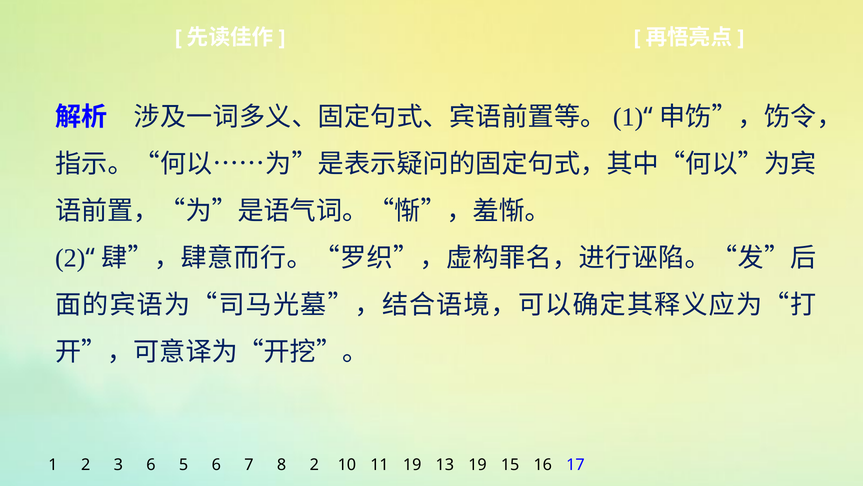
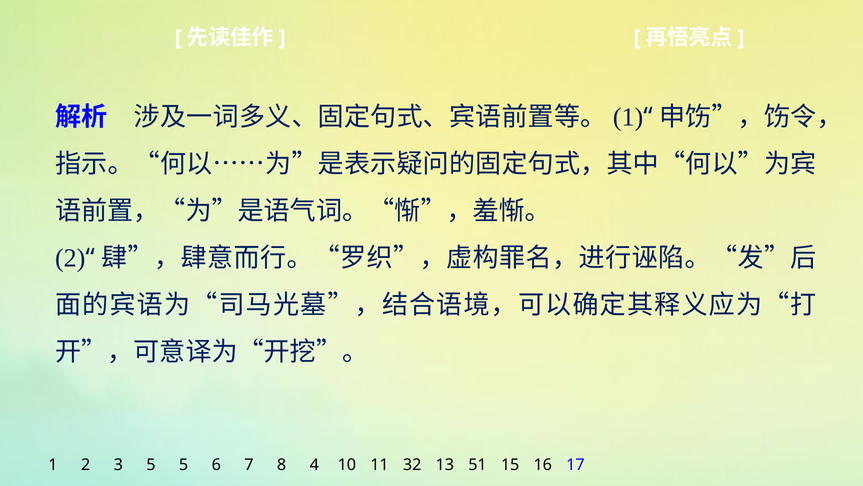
3 6: 6 -> 5
8 2: 2 -> 4
11 19: 19 -> 32
13 19: 19 -> 51
